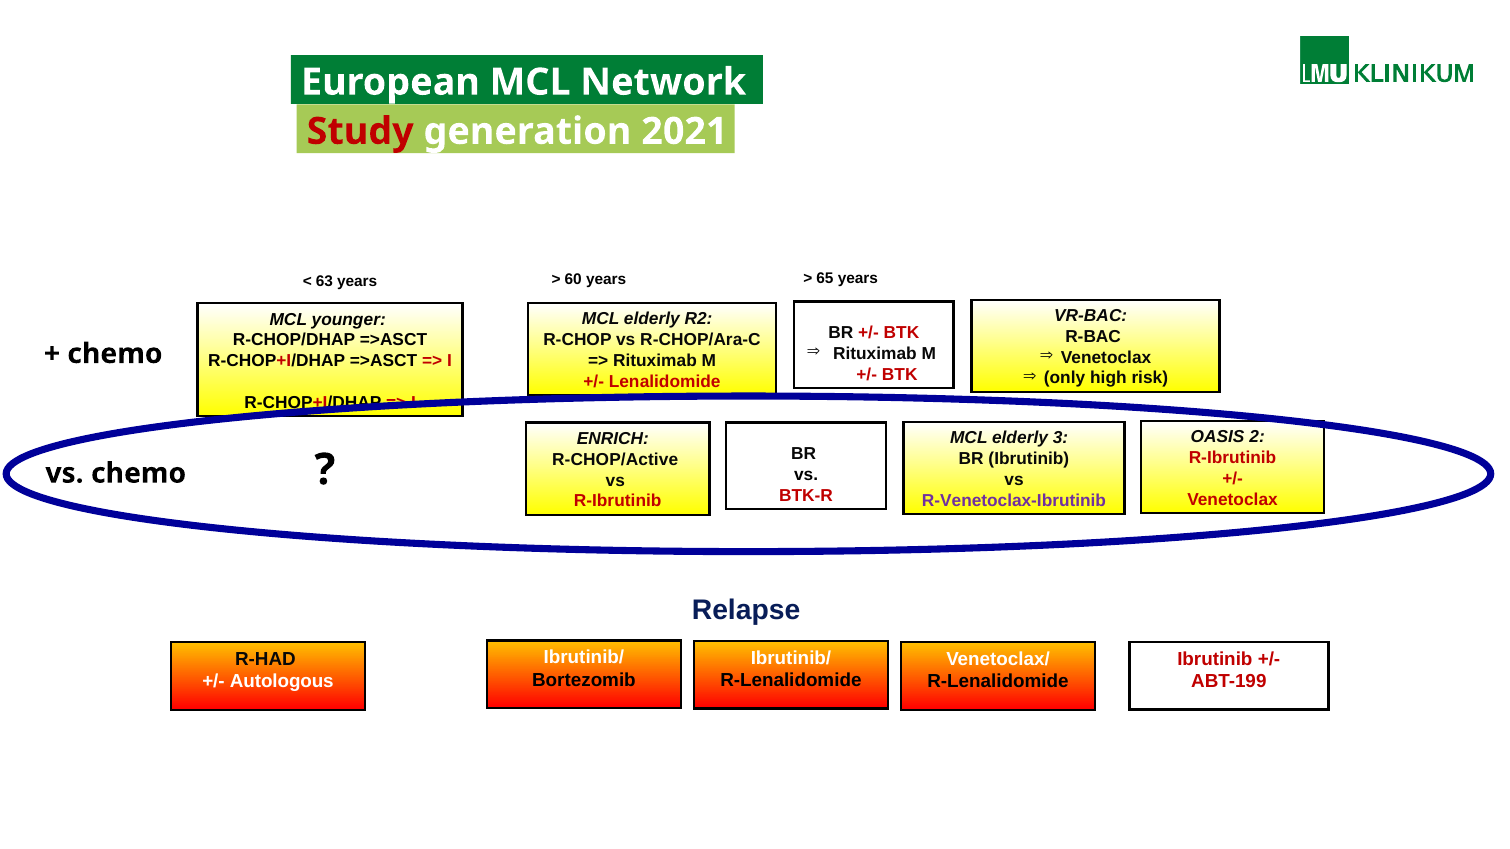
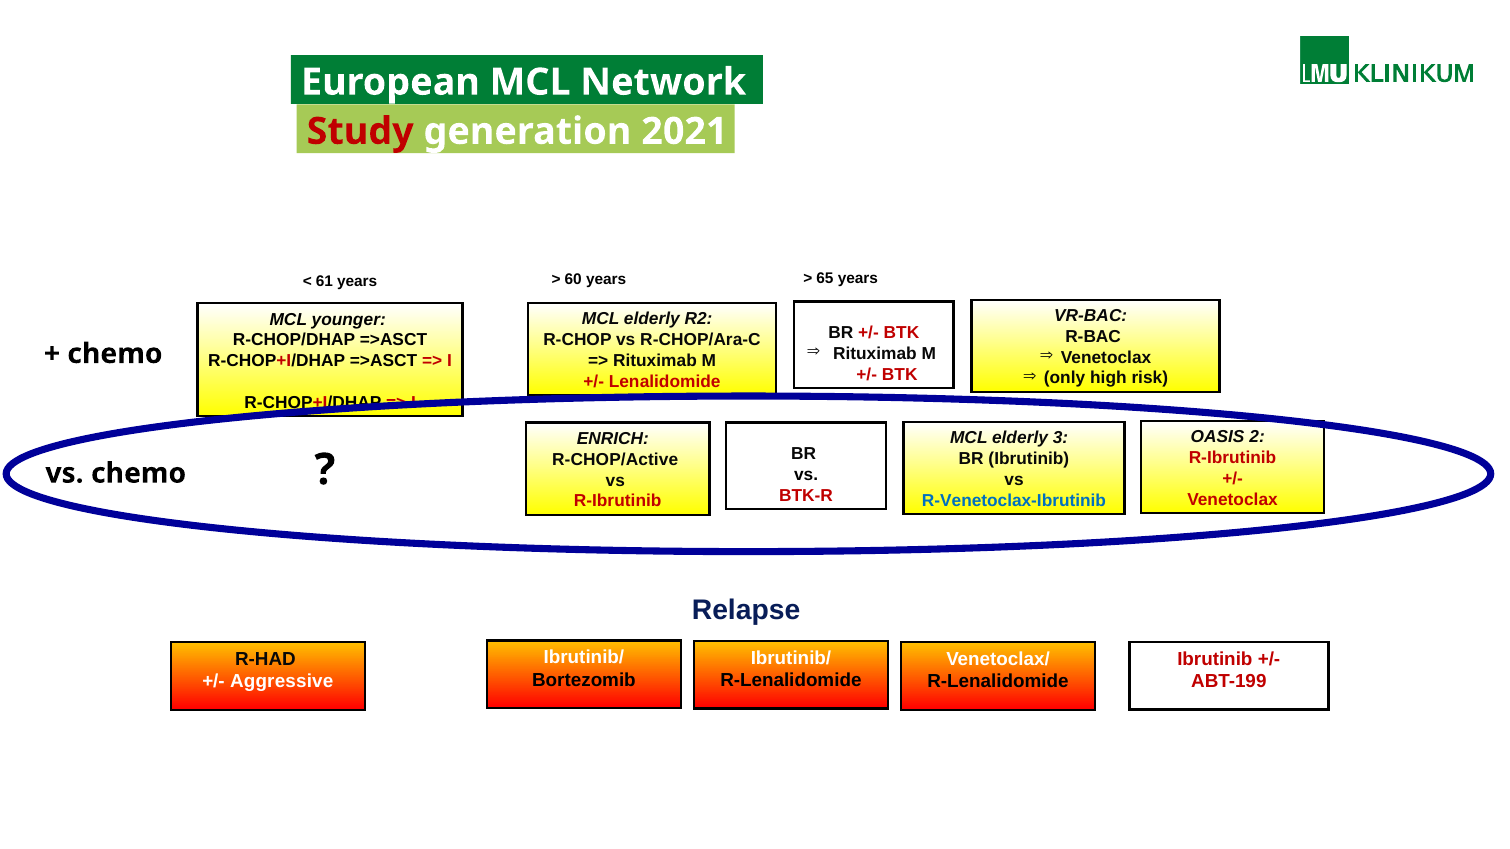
63: 63 -> 61
R-Venetoclax-Ibrutinib colour: purple -> blue
Autologous: Autologous -> Aggressive
